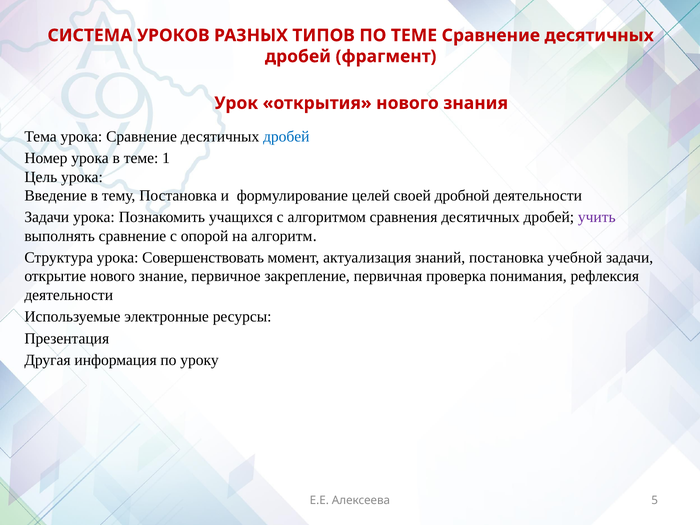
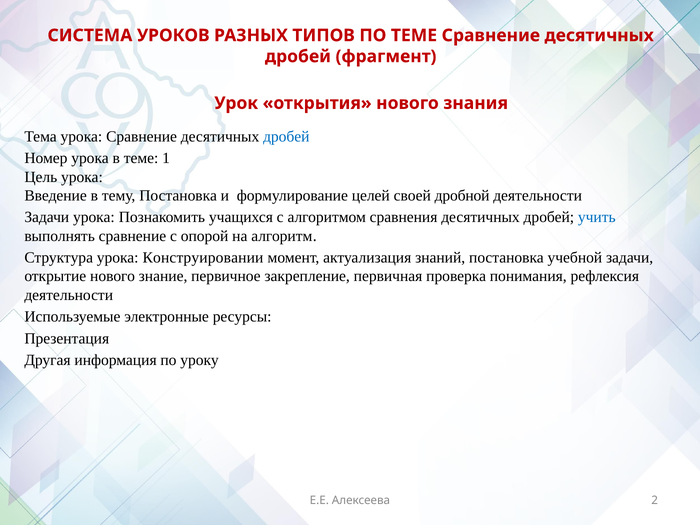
учить colour: purple -> blue
Совершенствовать: Совершенствовать -> Конструировании
5: 5 -> 2
